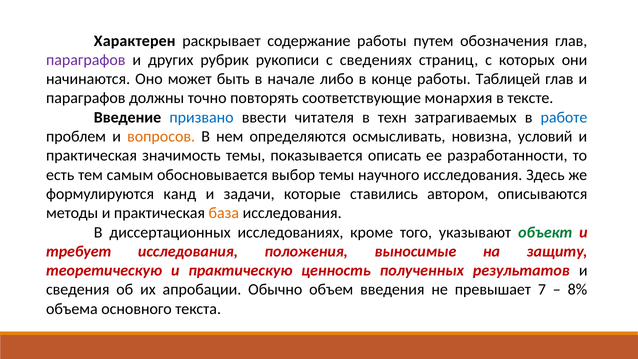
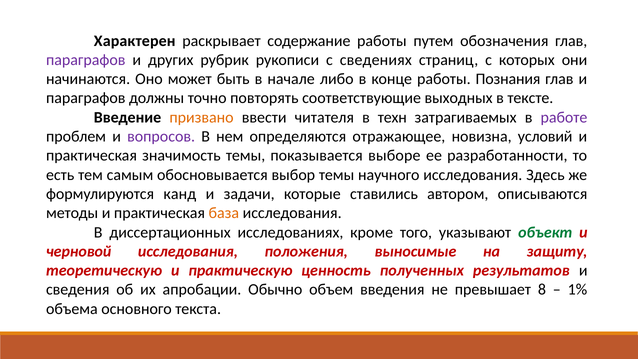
Таблицей: Таблицей -> Познания
монархия: монархия -> выходных
призвано colour: blue -> orange
работе colour: blue -> purple
вопросов colour: orange -> purple
осмысливать: осмысливать -> отражающее
описать: описать -> выборе
требует: требует -> черновой
7: 7 -> 8
8%: 8% -> 1%
